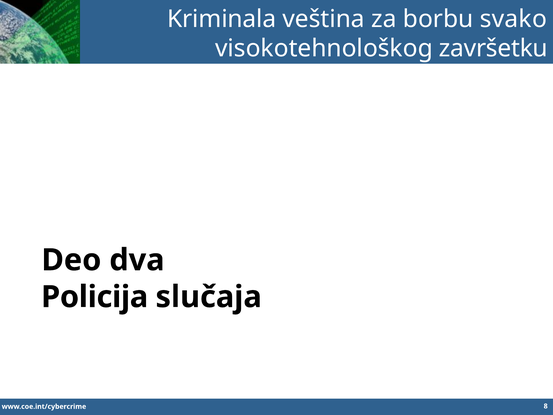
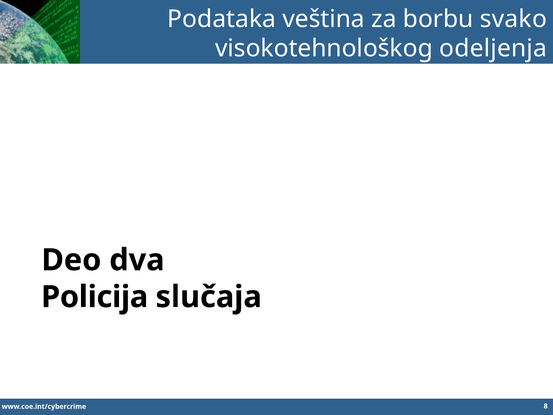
Kriminala: Kriminala -> Podataka
završetku: završetku -> odeljenja
